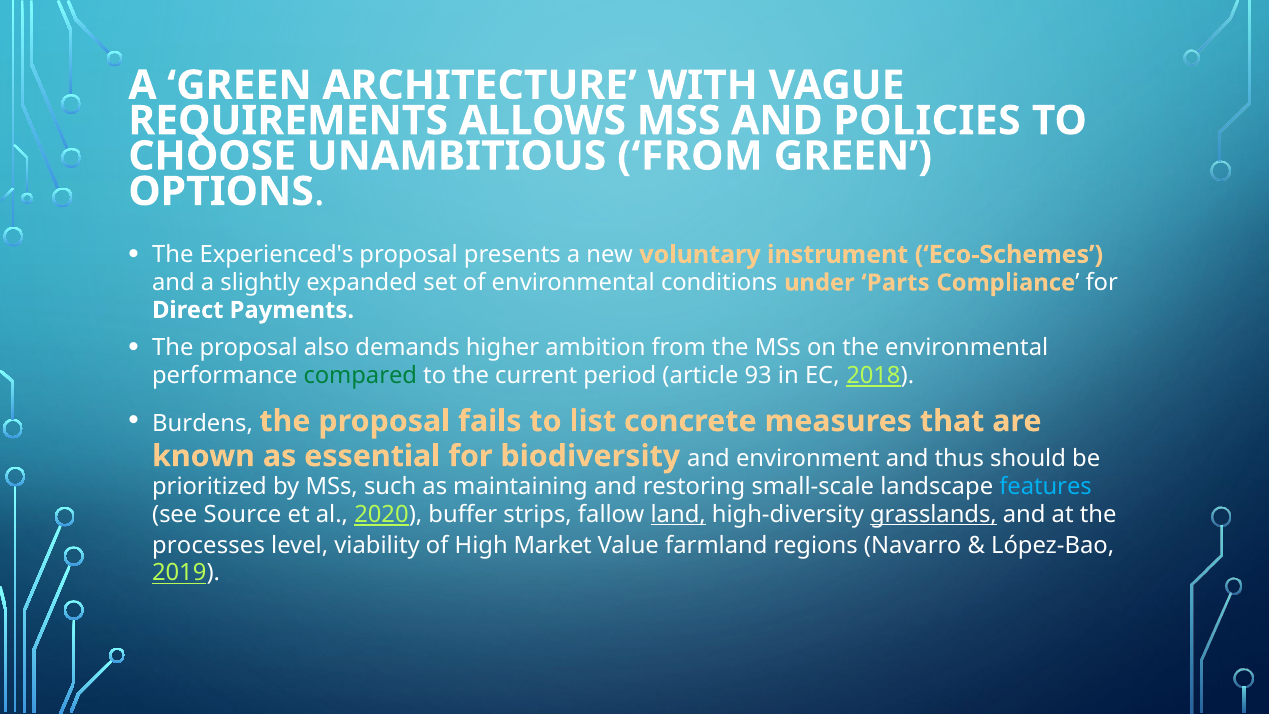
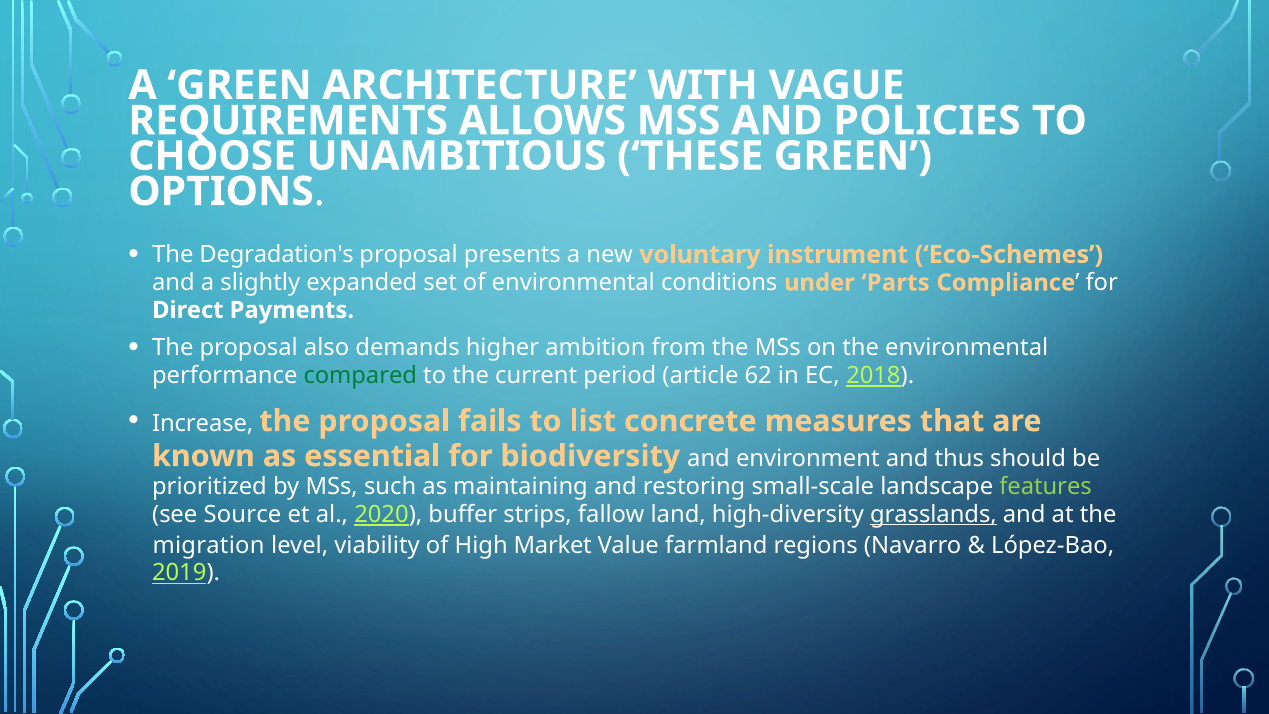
UNAMBITIOUS FROM: FROM -> THESE
Experienced's: Experienced's -> Degradation's
93: 93 -> 62
Burdens: Burdens -> Increase
features colour: light blue -> light green
land underline: present -> none
processes: processes -> migration
